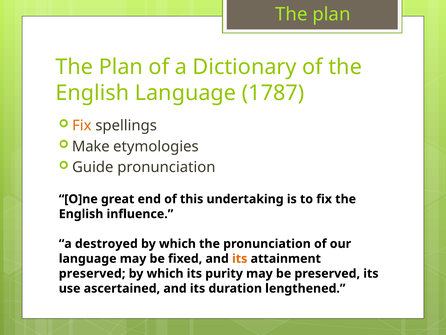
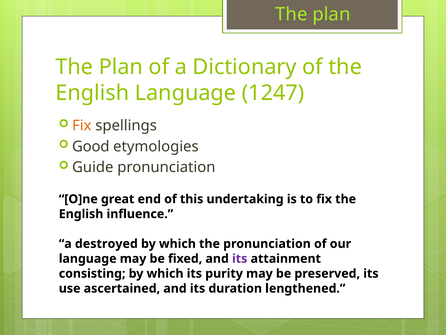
1787: 1787 -> 1247
Make: Make -> Good
its at (240, 258) colour: orange -> purple
preserved at (92, 273): preserved -> consisting
